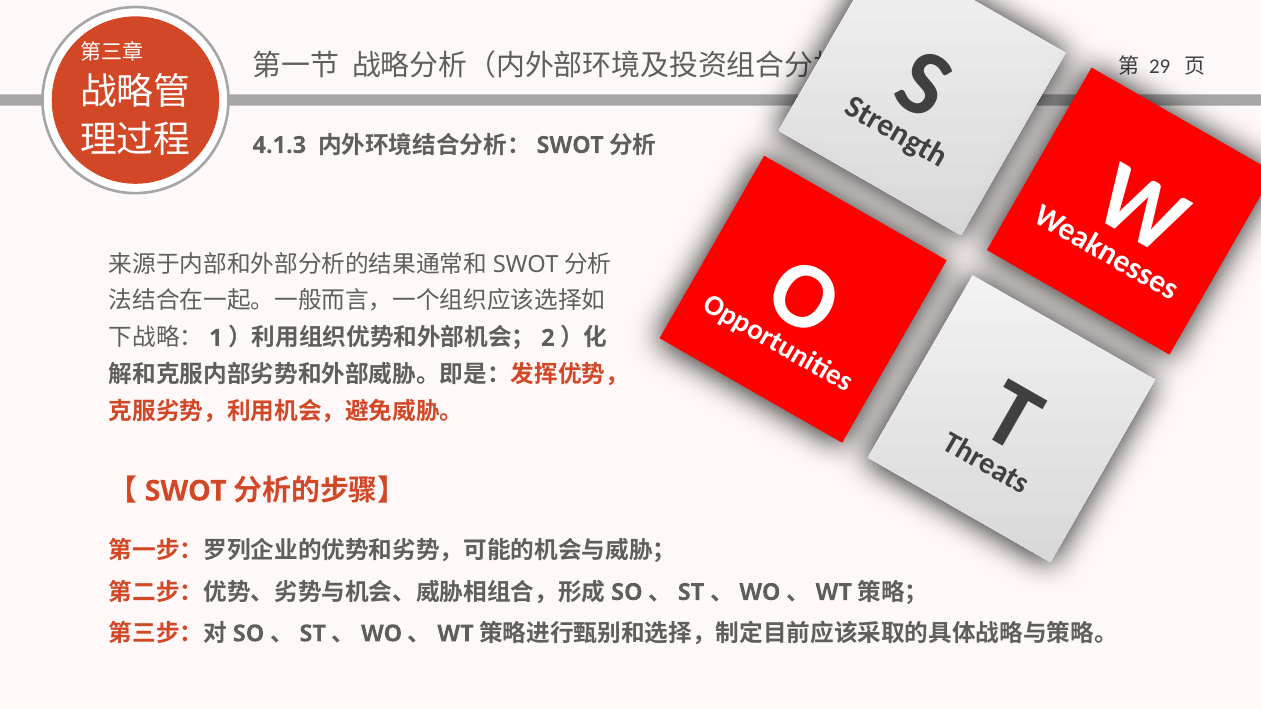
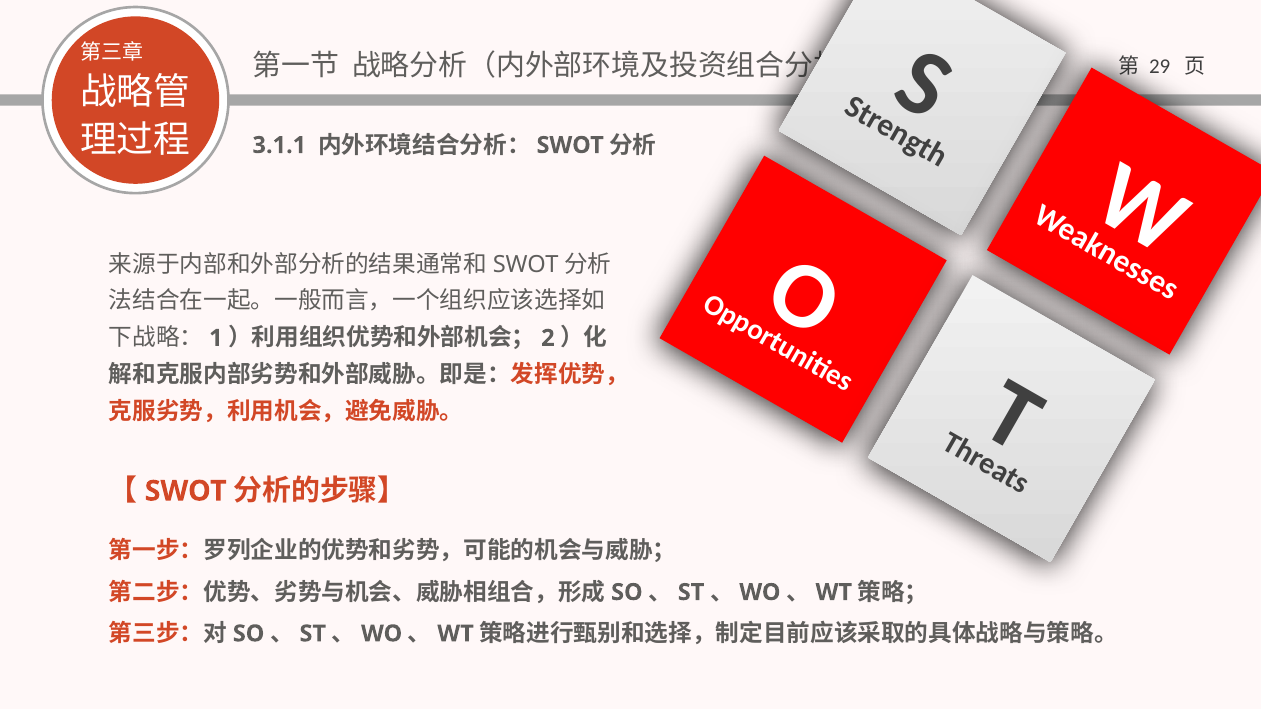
4.1.3: 4.1.3 -> 3.1.1
